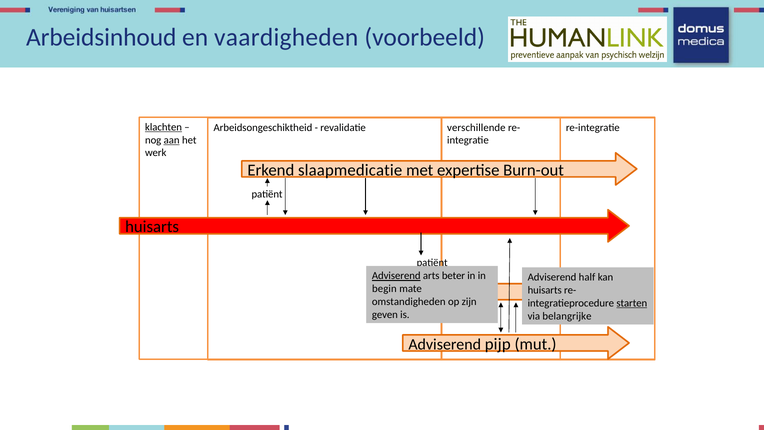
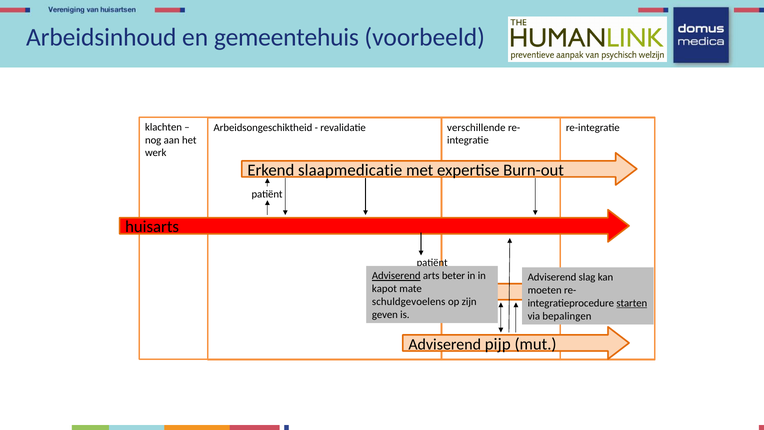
vaardigheden: vaardigheden -> gemeentehuis
klachten underline: present -> none
aan underline: present -> none
half: half -> slag
begin: begin -> kapot
huisarts at (545, 290): huisarts -> moeten
omstandigheden: omstandigheden -> schuldgevoelens
belangrijke: belangrijke -> bepalingen
